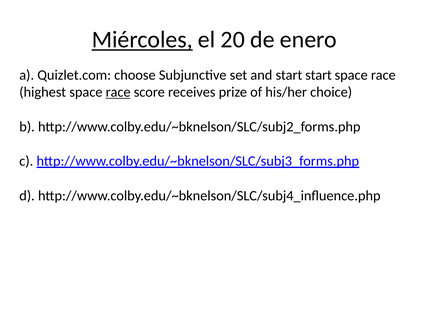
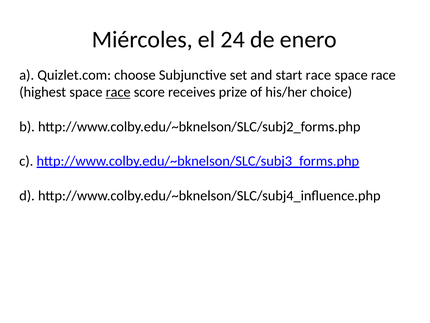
Miércoles underline: present -> none
20: 20 -> 24
start start: start -> race
